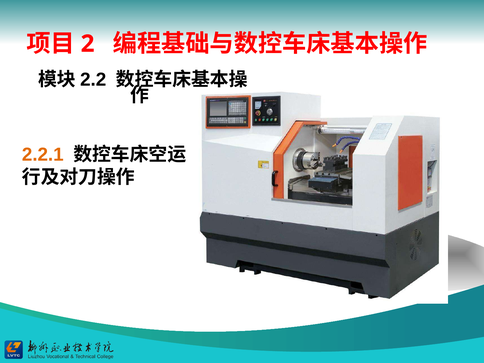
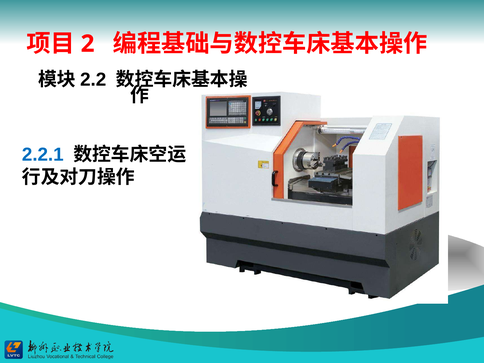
2.2.1 colour: orange -> blue
